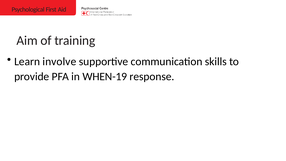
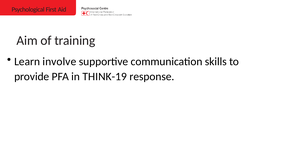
WHEN-19: WHEN-19 -> THINK-19
